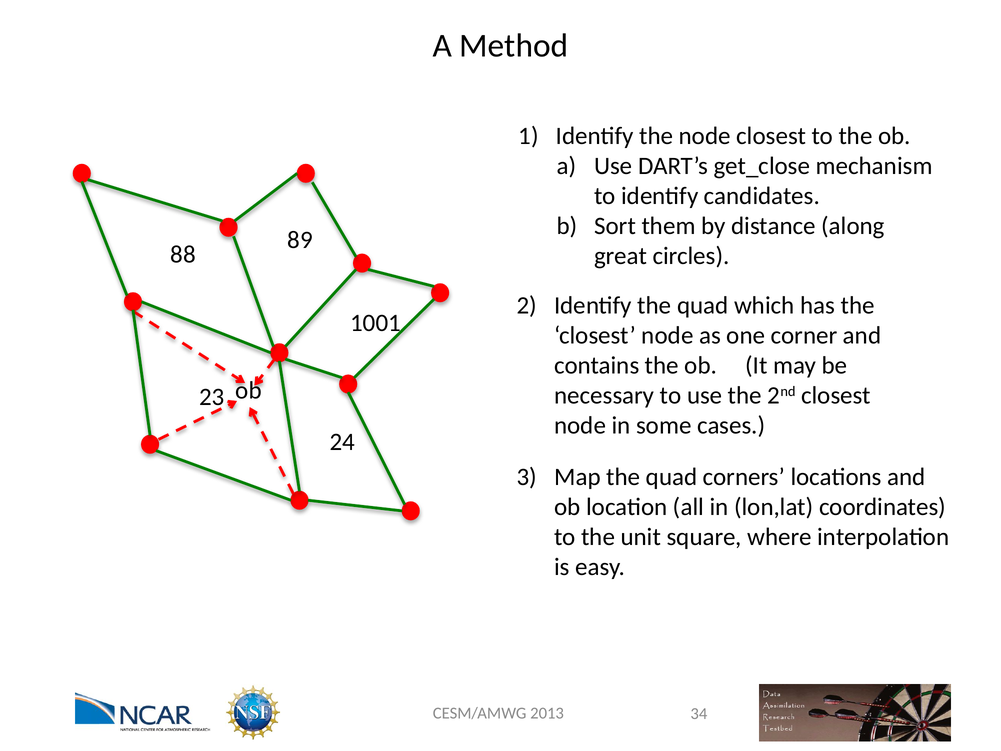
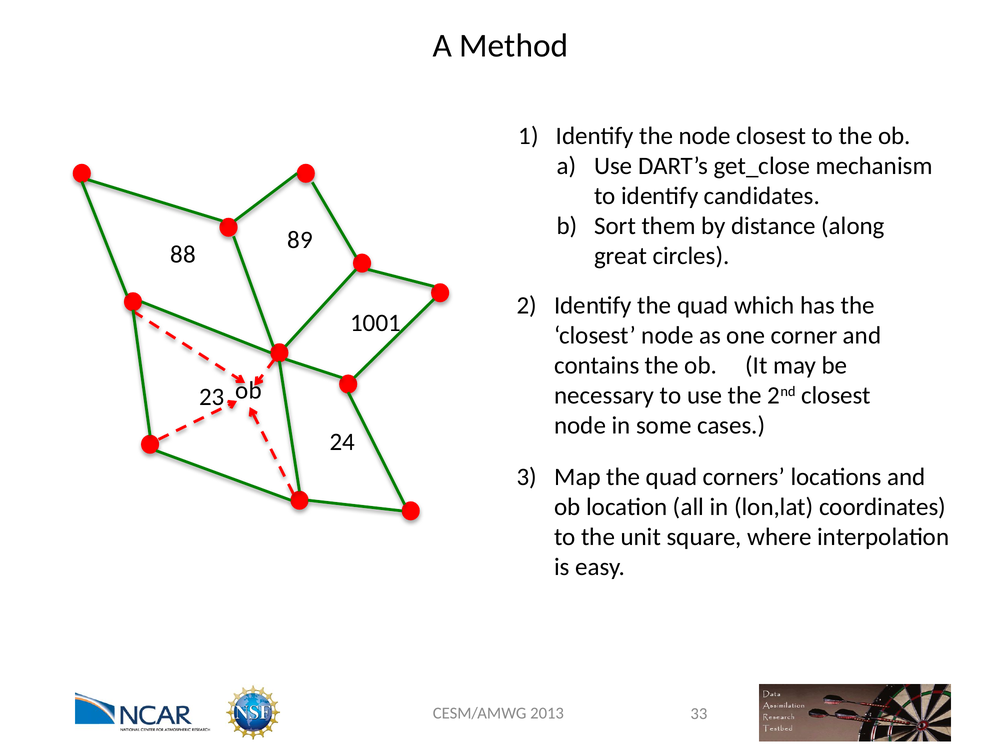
34: 34 -> 33
